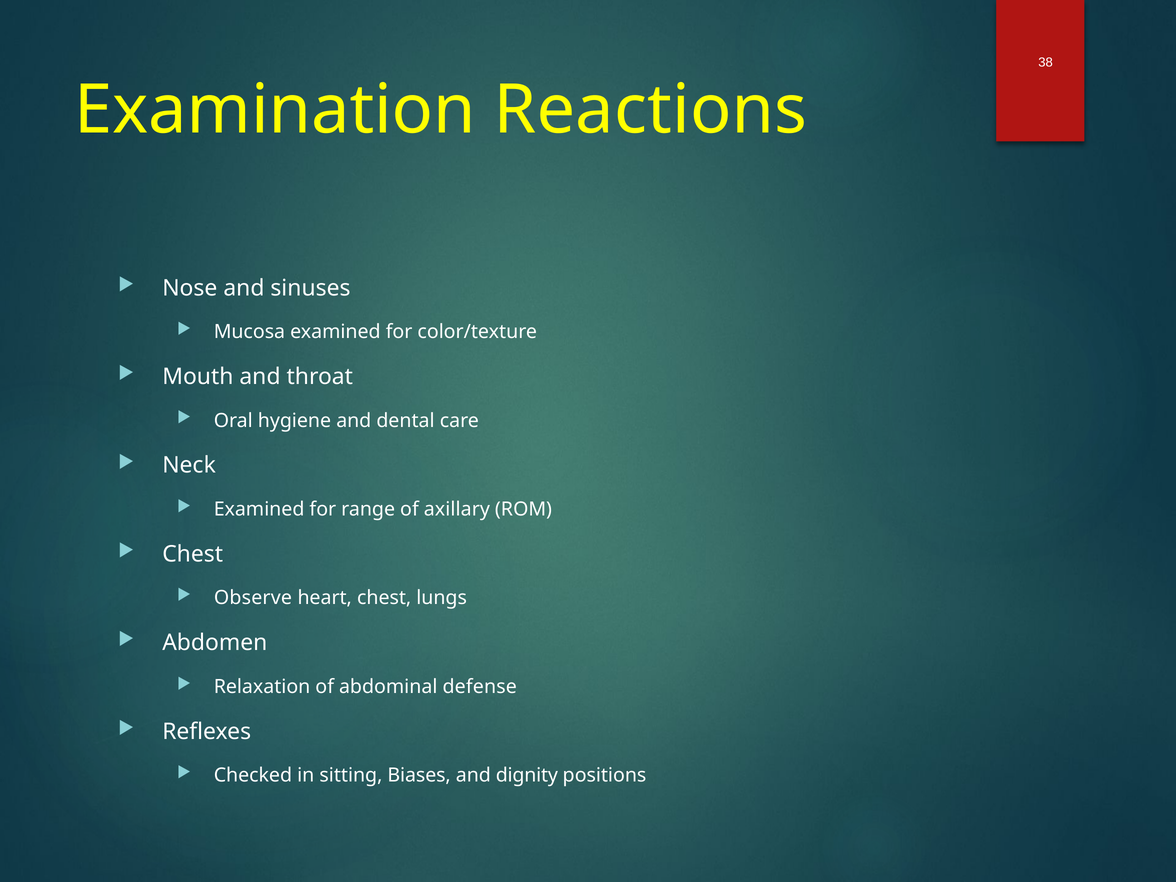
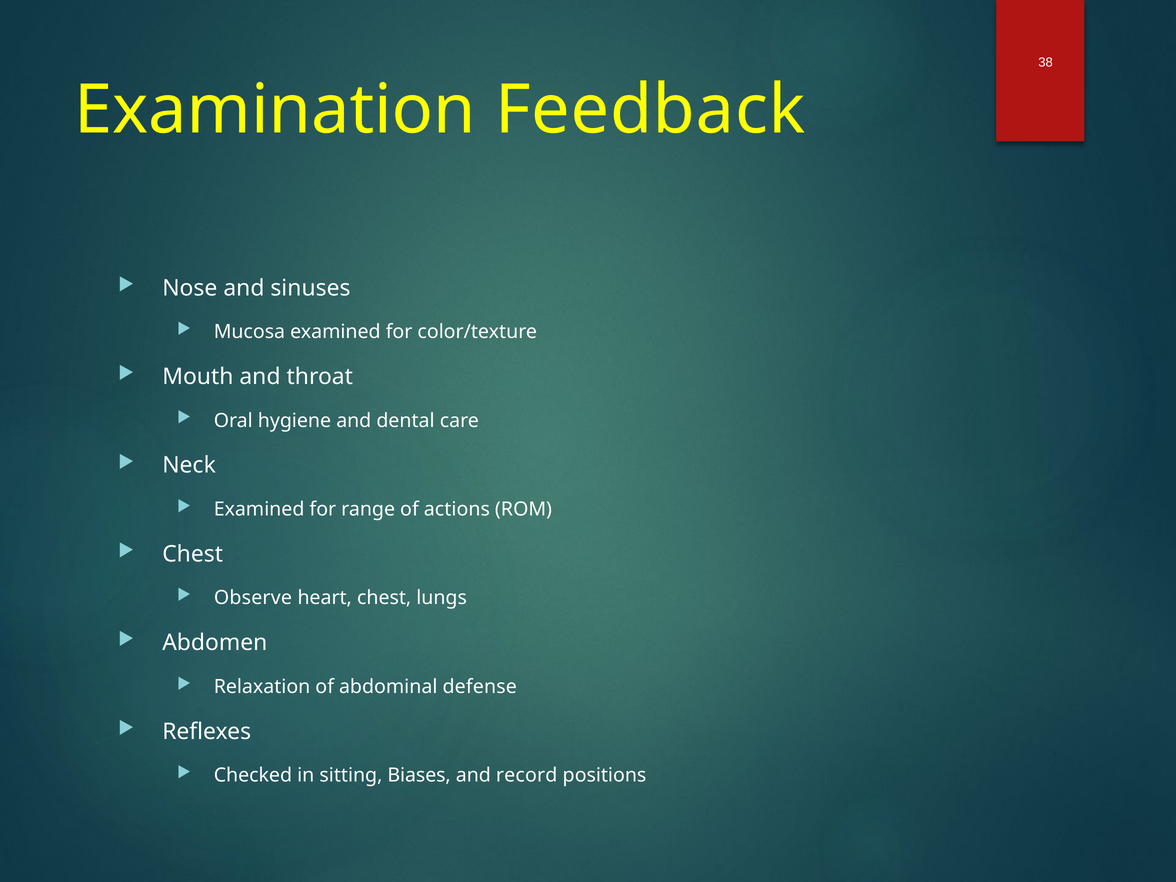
Reactions: Reactions -> Feedback
axillary: axillary -> actions
dignity: dignity -> record
